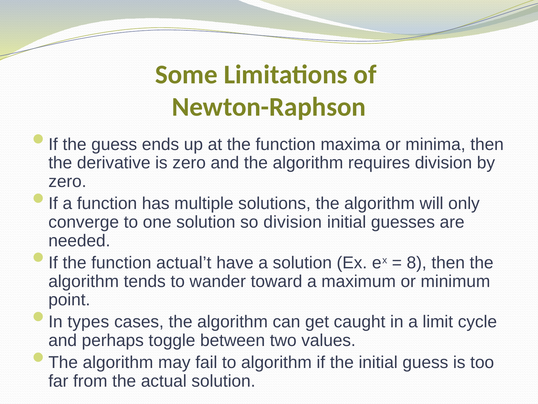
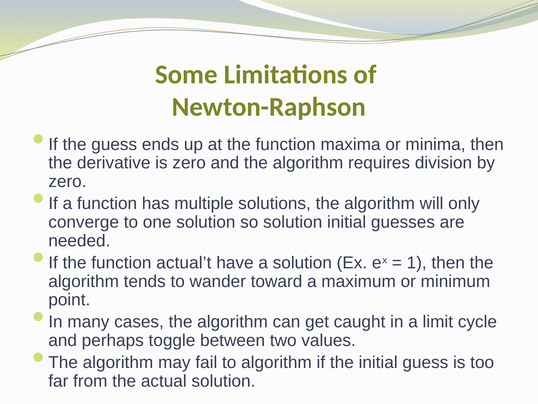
so division: division -> solution
8: 8 -> 1
types: types -> many
